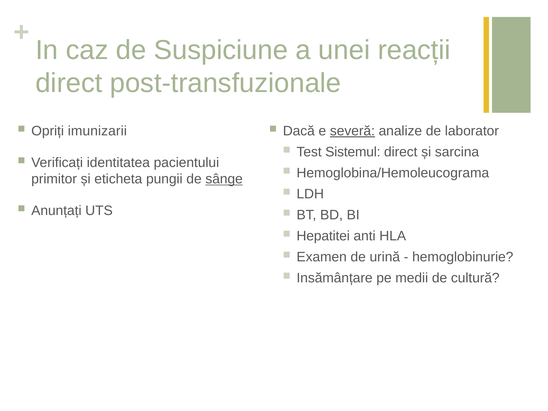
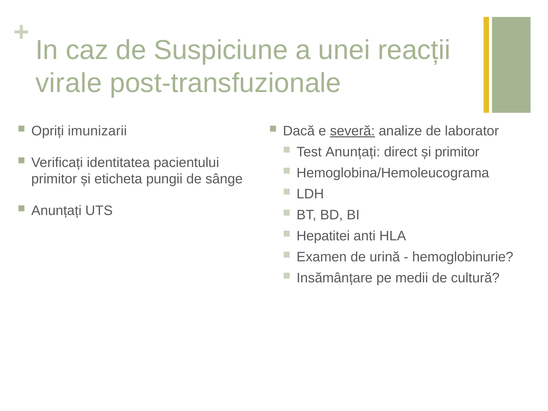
direct at (69, 83): direct -> virale
Test Sistemul: Sistemul -> Anunțați
și sarcina: sarcina -> primitor
sânge underline: present -> none
